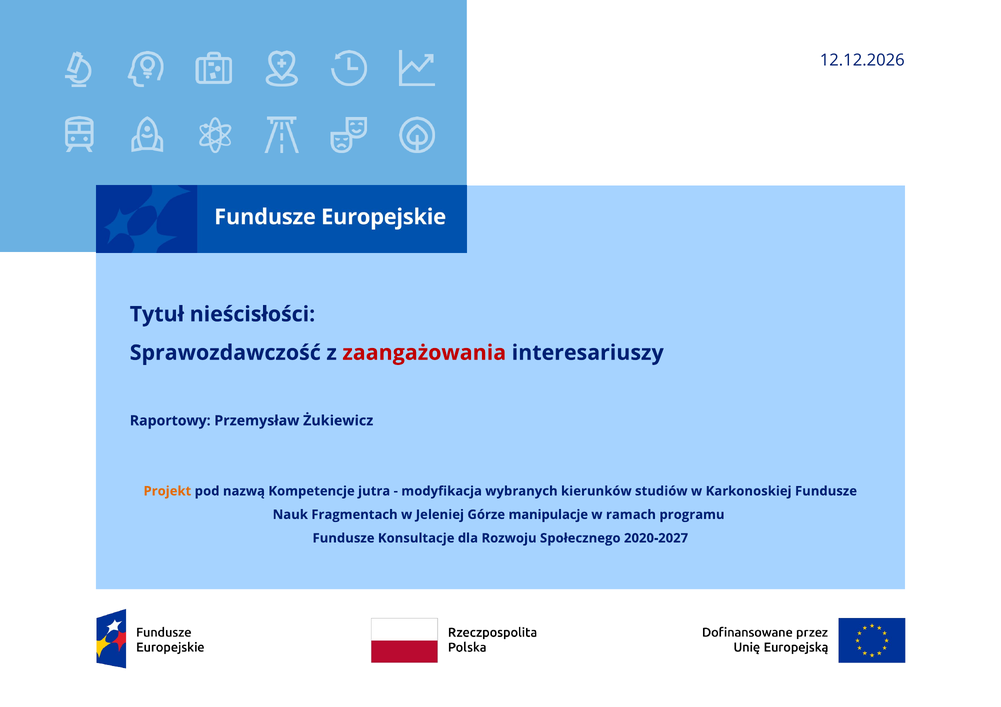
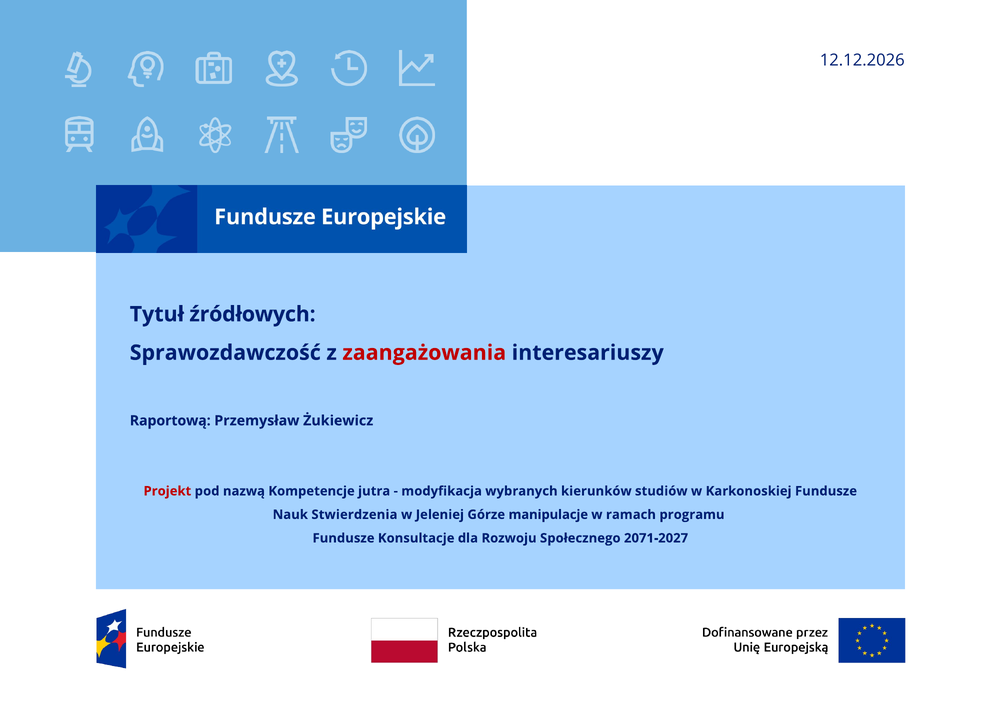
nieścisłości: nieścisłości -> źródłowych
Raportowy: Raportowy -> Raportową
Projekt colour: orange -> red
Fragmentach: Fragmentach -> Stwierdzenia
2020-2027: 2020-2027 -> 2071-2027
